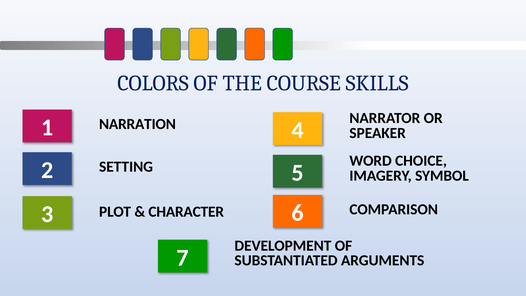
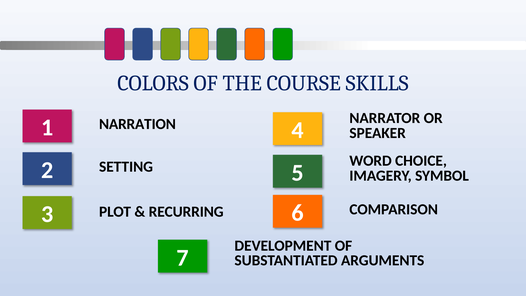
CHARACTER: CHARACTER -> RECURRING
